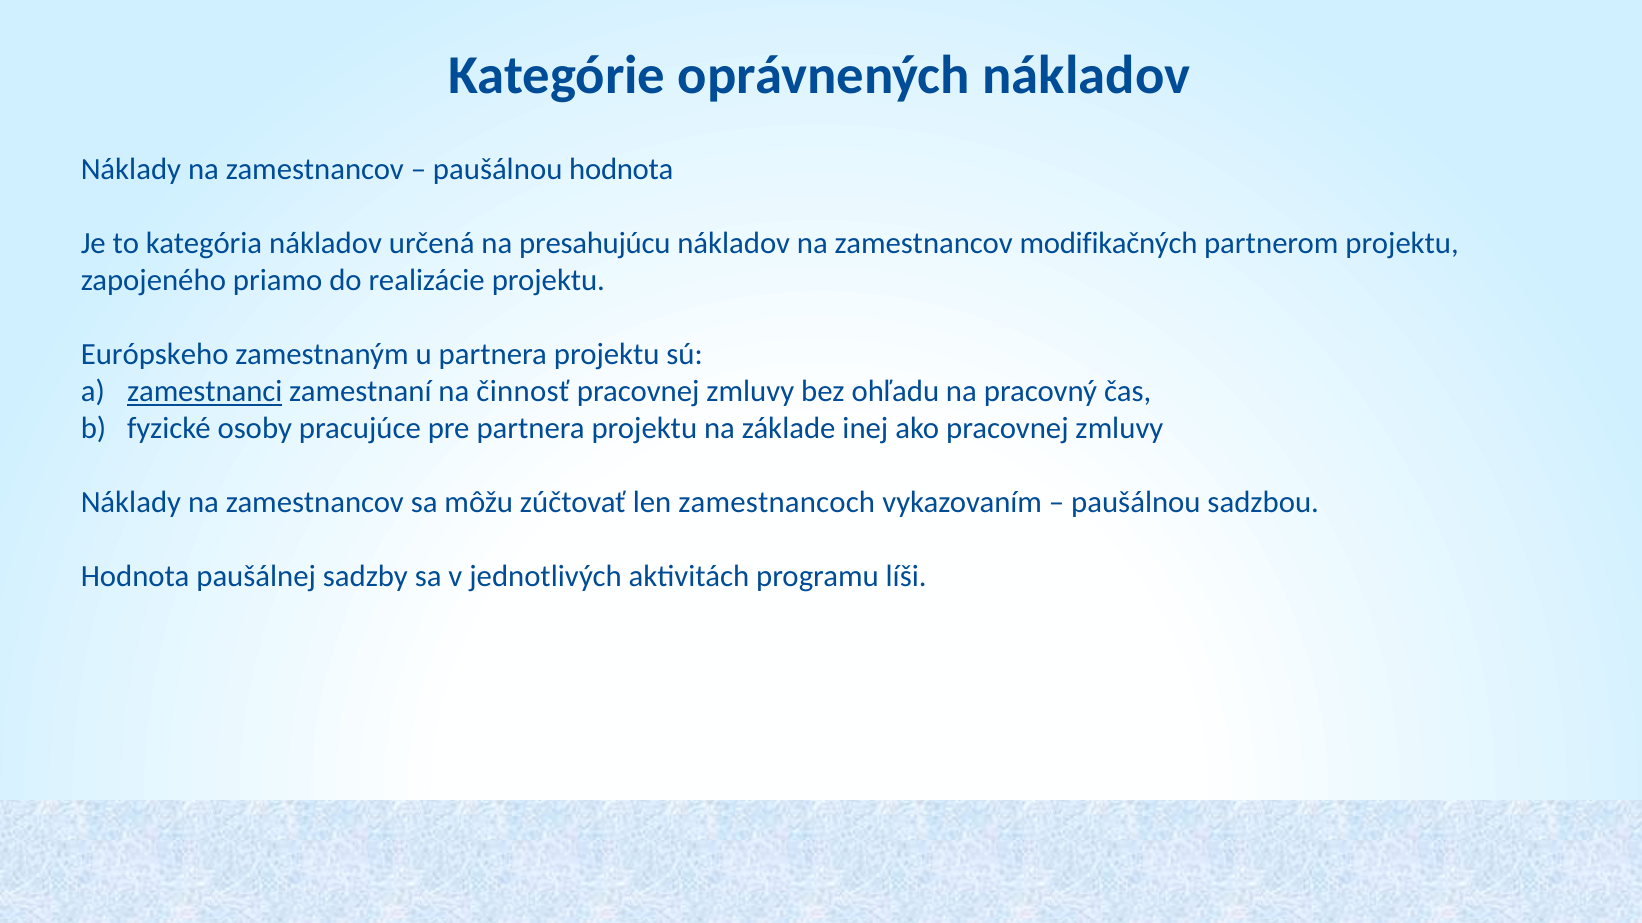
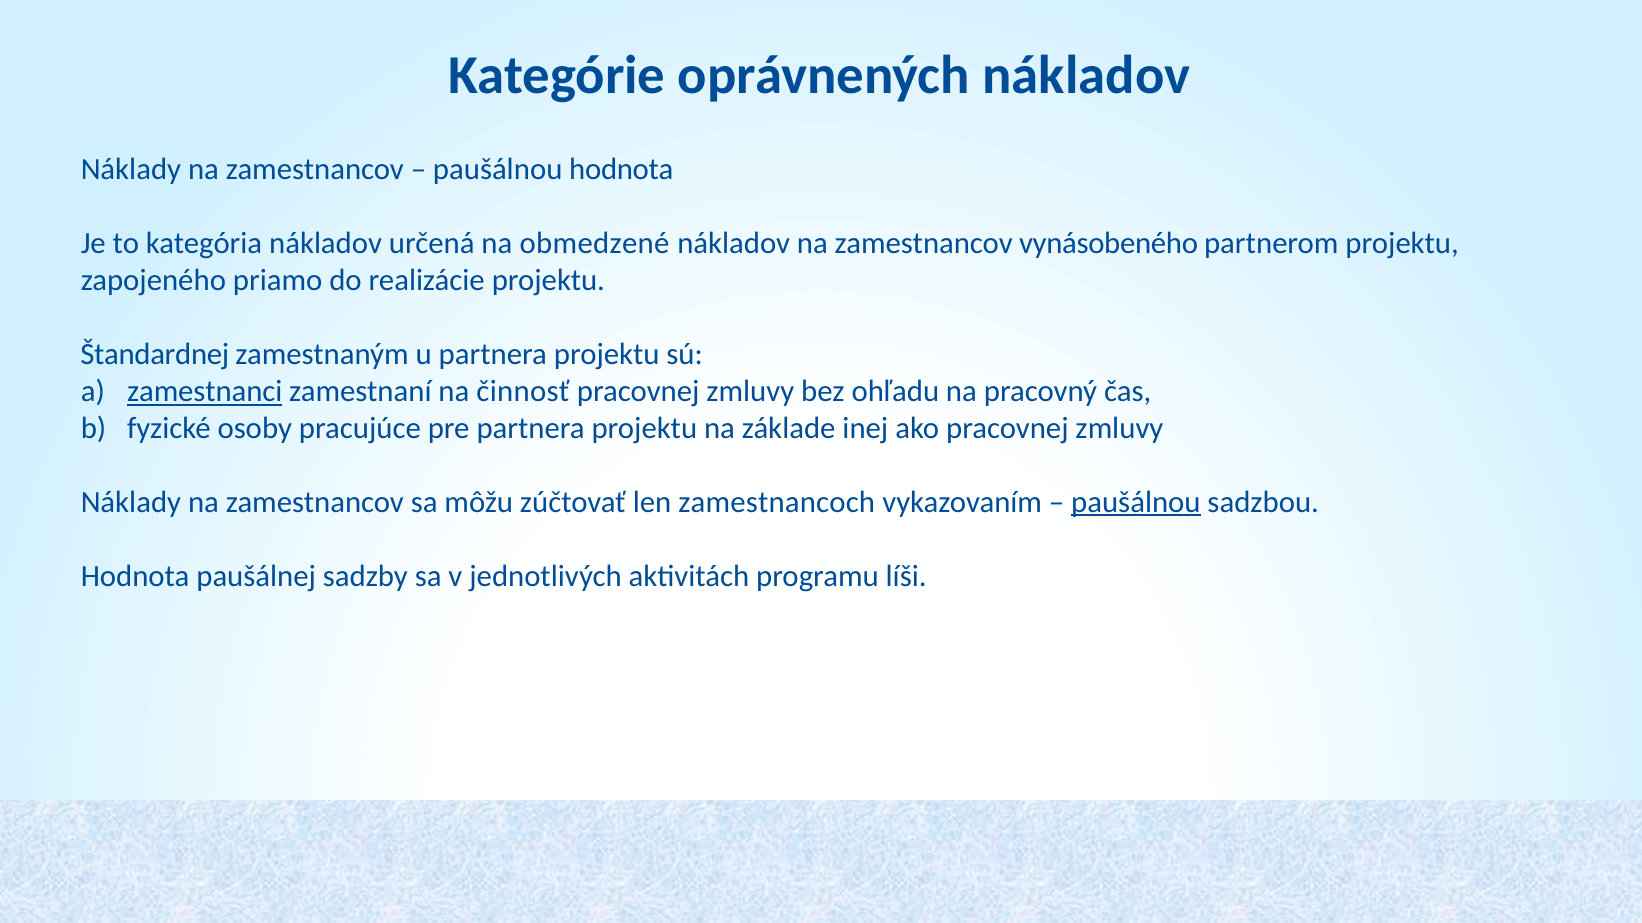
presahujúcu: presahujúcu -> obmedzené
modifikačných: modifikačných -> vynásobeného
Európskeho: Európskeho -> Štandardnej
paušálnou at (1136, 502) underline: none -> present
